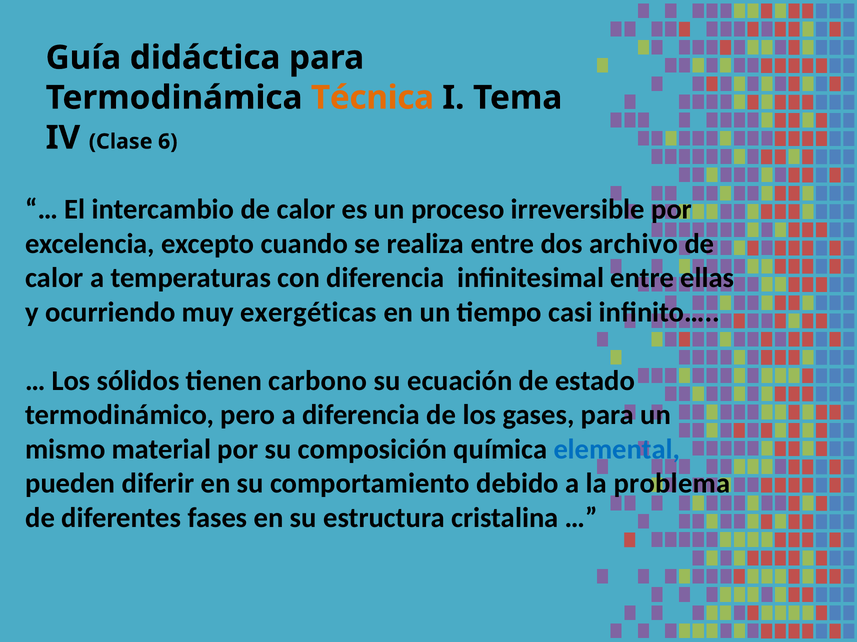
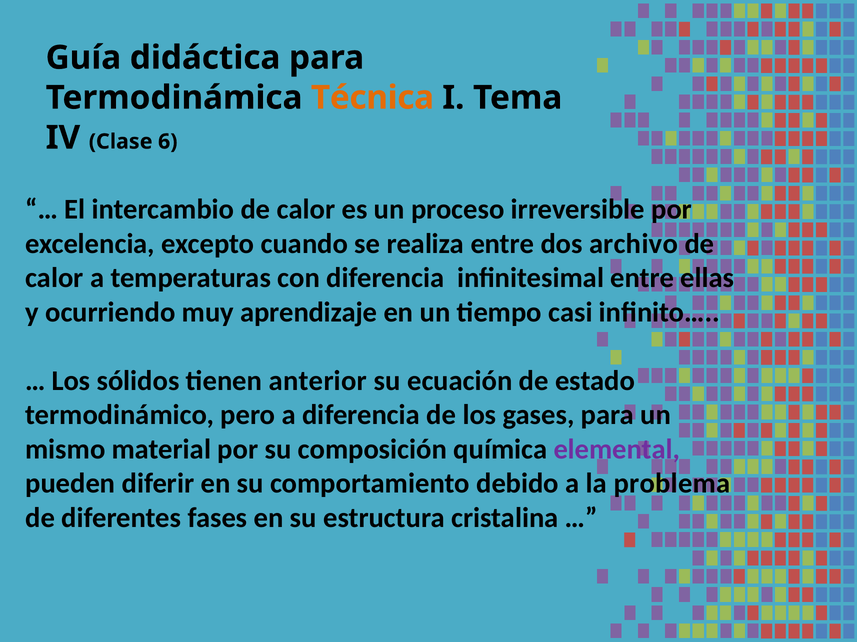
exergéticas: exergéticas -> aprendizaje
carbono: carbono -> anterior
elemental colour: blue -> purple
